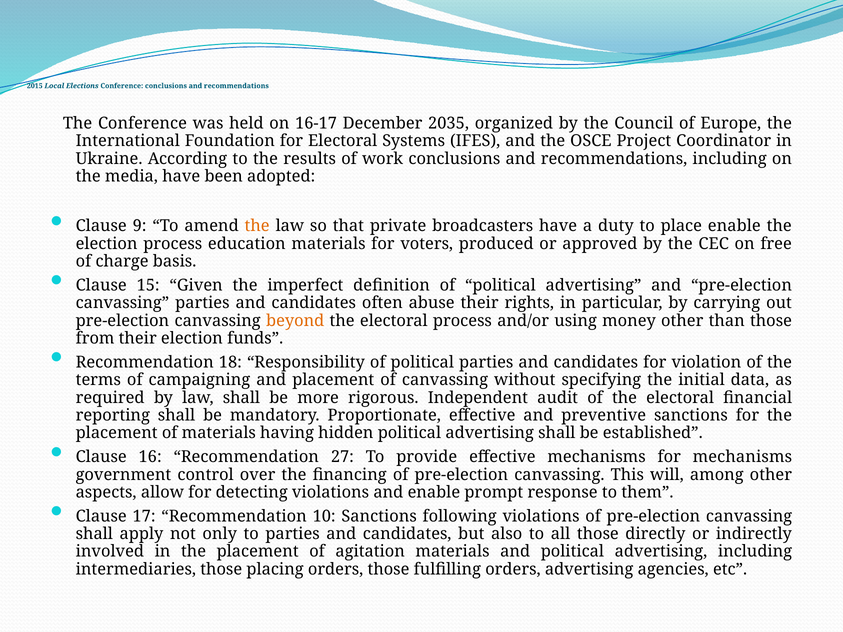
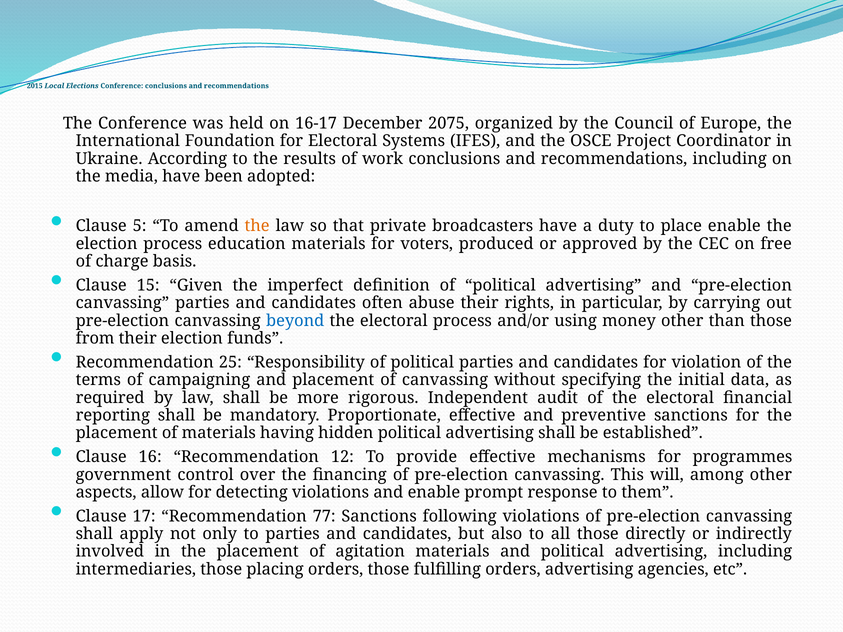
2035: 2035 -> 2075
9: 9 -> 5
beyond colour: orange -> blue
18: 18 -> 25
27: 27 -> 12
for mechanisms: mechanisms -> programmes
10: 10 -> 77
